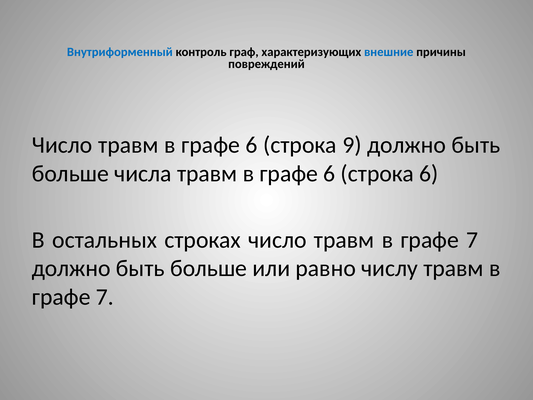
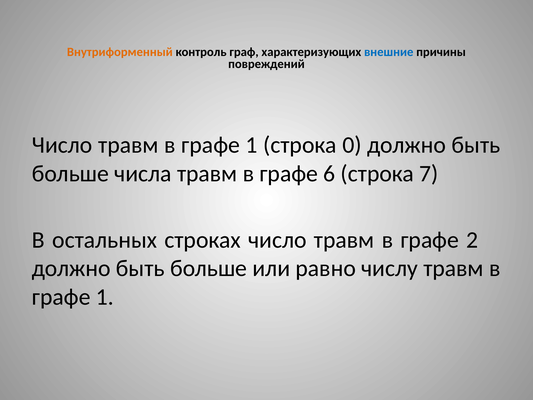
Внутриформенный colour: blue -> orange
6 at (252, 145): 6 -> 1
9: 9 -> 0
строка 6: 6 -> 7
7 at (472, 240): 7 -> 2
7 at (105, 297): 7 -> 1
